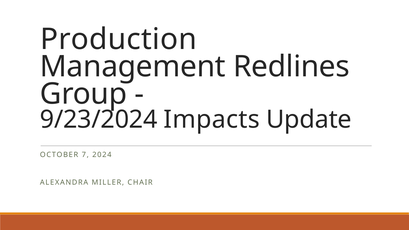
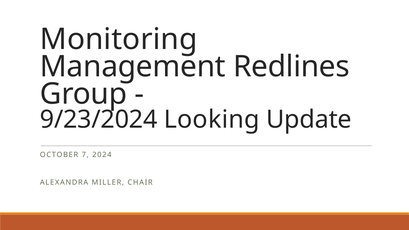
Production: Production -> Monitoring
Impacts: Impacts -> Looking
